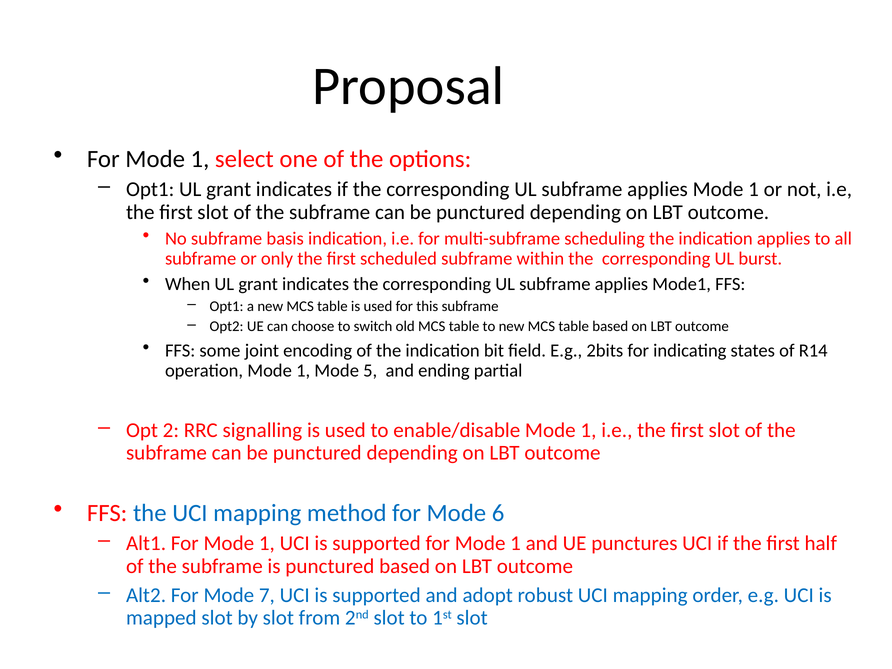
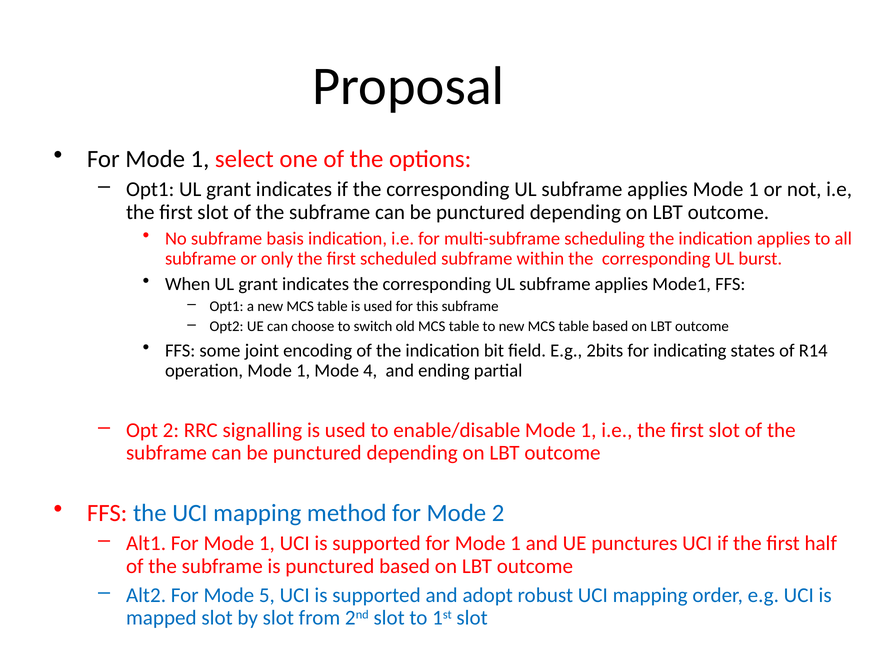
5: 5 -> 4
Mode 6: 6 -> 2
7: 7 -> 5
